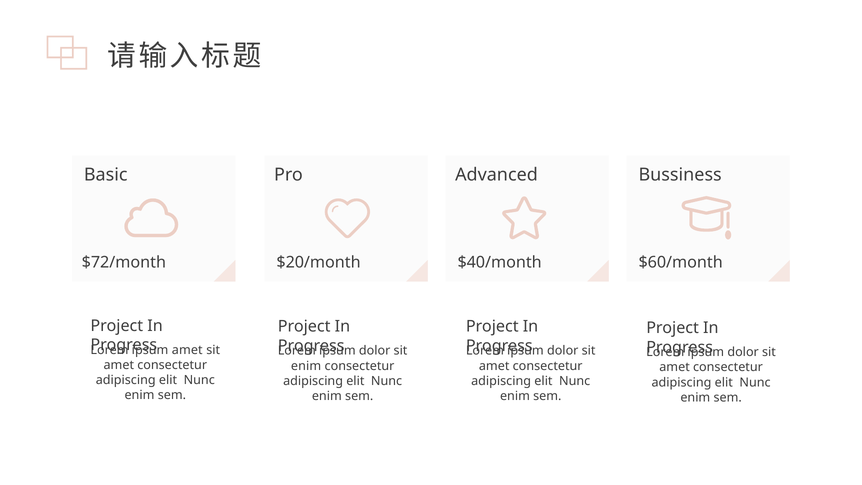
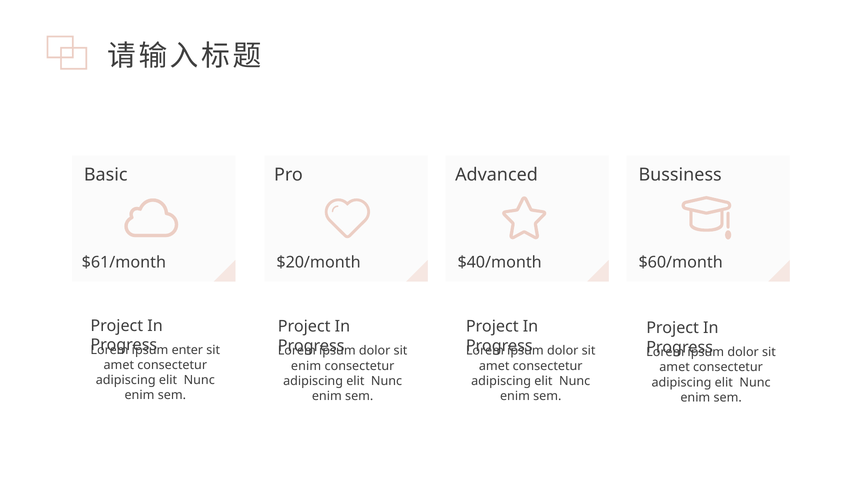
$72/month: $72/month -> $61/month
amet at (187, 350): amet -> enter
